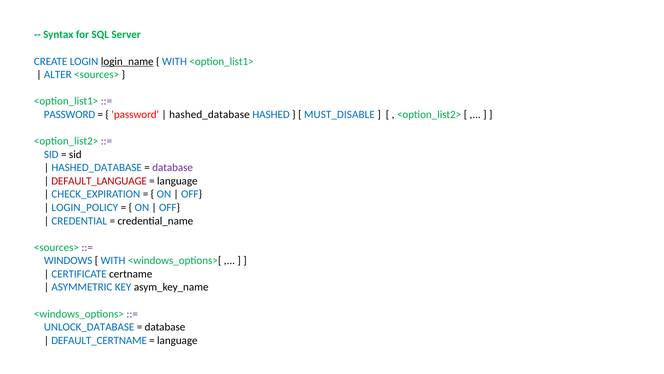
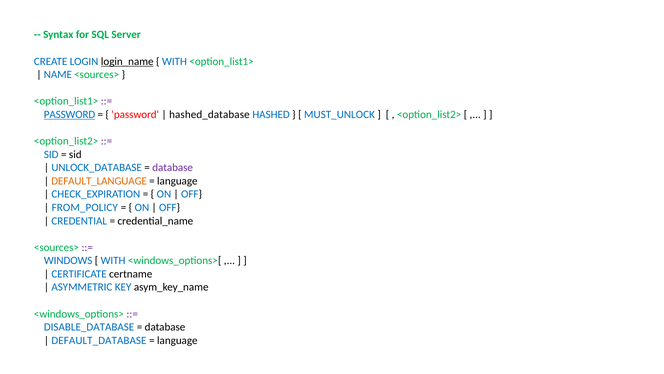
ALTER: ALTER -> NAME
PASSWORD at (70, 114) underline: none -> present
MUST_DISABLE: MUST_DISABLE -> MUST_UNLOCK
HASHED_DATABASE at (97, 167): HASHED_DATABASE -> UNLOCK_DATABASE
DEFAULT_LANGUAGE colour: red -> orange
LOGIN_POLICY: LOGIN_POLICY -> FROM_POLICY
UNLOCK_DATABASE: UNLOCK_DATABASE -> DISABLE_DATABASE
DEFAULT_CERTNAME: DEFAULT_CERTNAME -> DEFAULT_DATABASE
